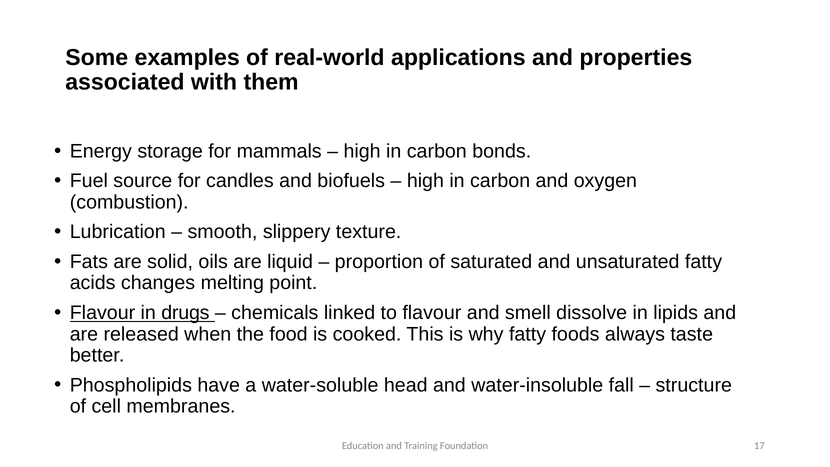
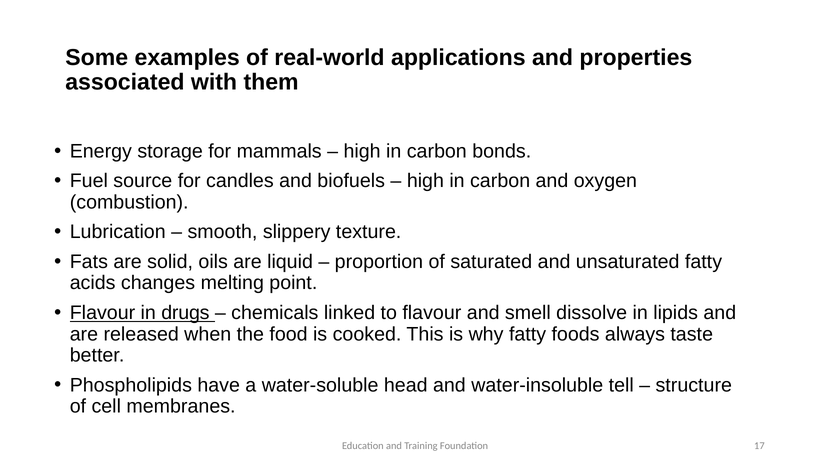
fall: fall -> tell
